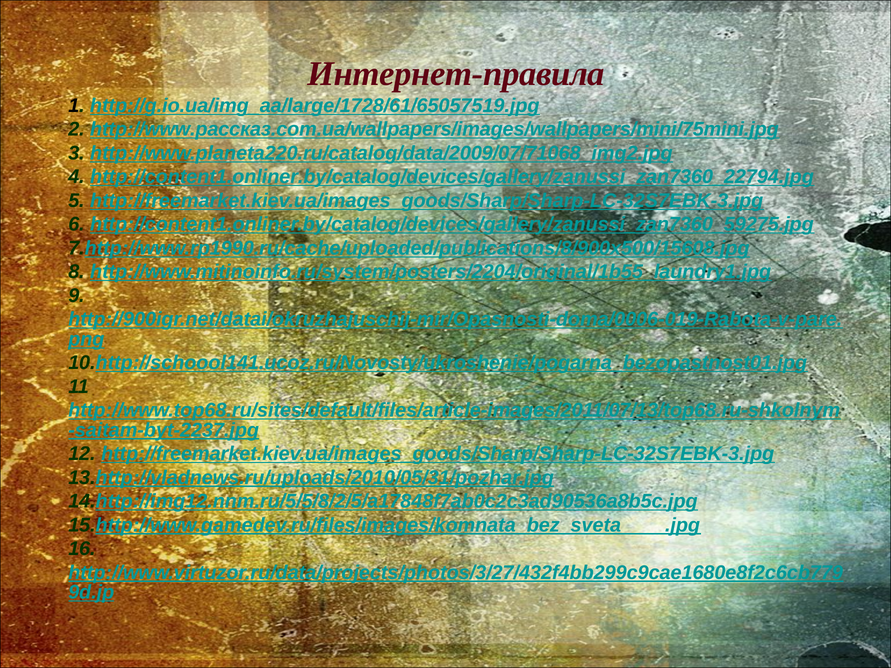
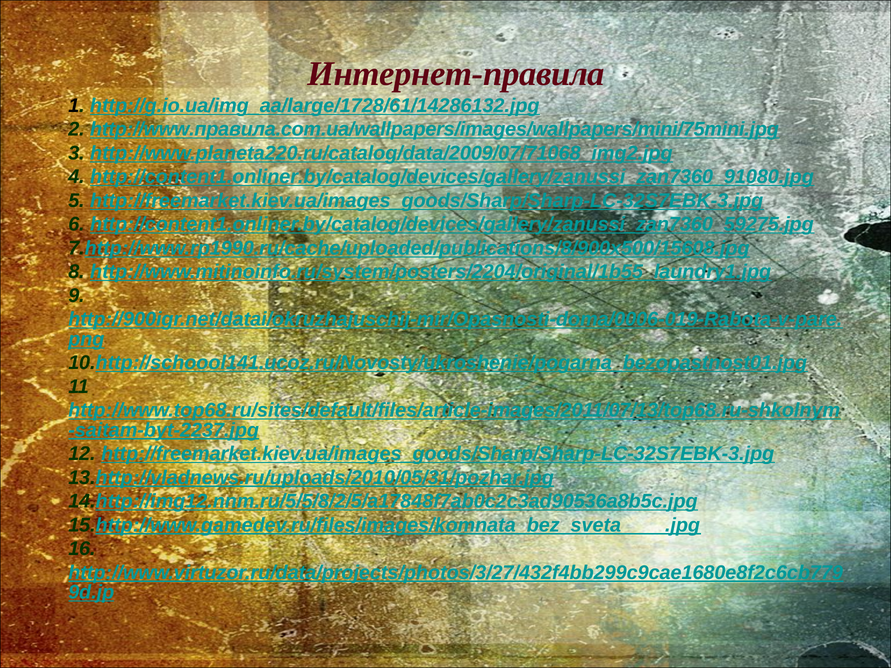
http://g.io.ua/img_aa/large/1728/61/65057519.jpg: http://g.io.ua/img_aa/large/1728/61/65057519.jpg -> http://g.io.ua/img_aa/large/1728/61/14286132.jpg
http://www.рассказ.com.ua/wallpapers/images/wallpapers/mini/75mini.jpg: http://www.рассказ.com.ua/wallpapers/images/wallpapers/mini/75mini.jpg -> http://www.правила.com.ua/wallpapers/images/wallpapers/mini/75mini.jpg
http://content1.onliner.by/catalog/devices/gallery/zanussi_zan7360_22794.jpg: http://content1.onliner.by/catalog/devices/gallery/zanussi_zan7360_22794.jpg -> http://content1.onliner.by/catalog/devices/gallery/zanussi_zan7360_91080.jpg
